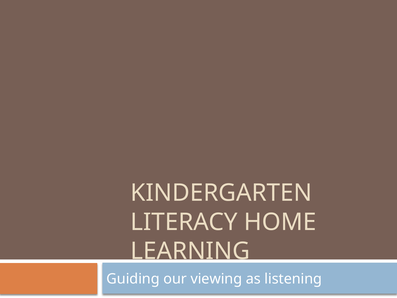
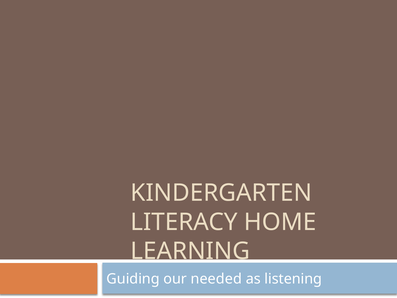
viewing: viewing -> needed
